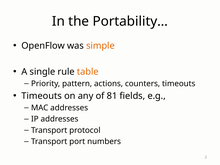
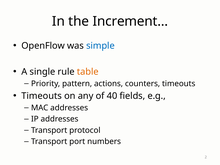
Portability…: Portability… -> Increment…
simple colour: orange -> blue
81: 81 -> 40
